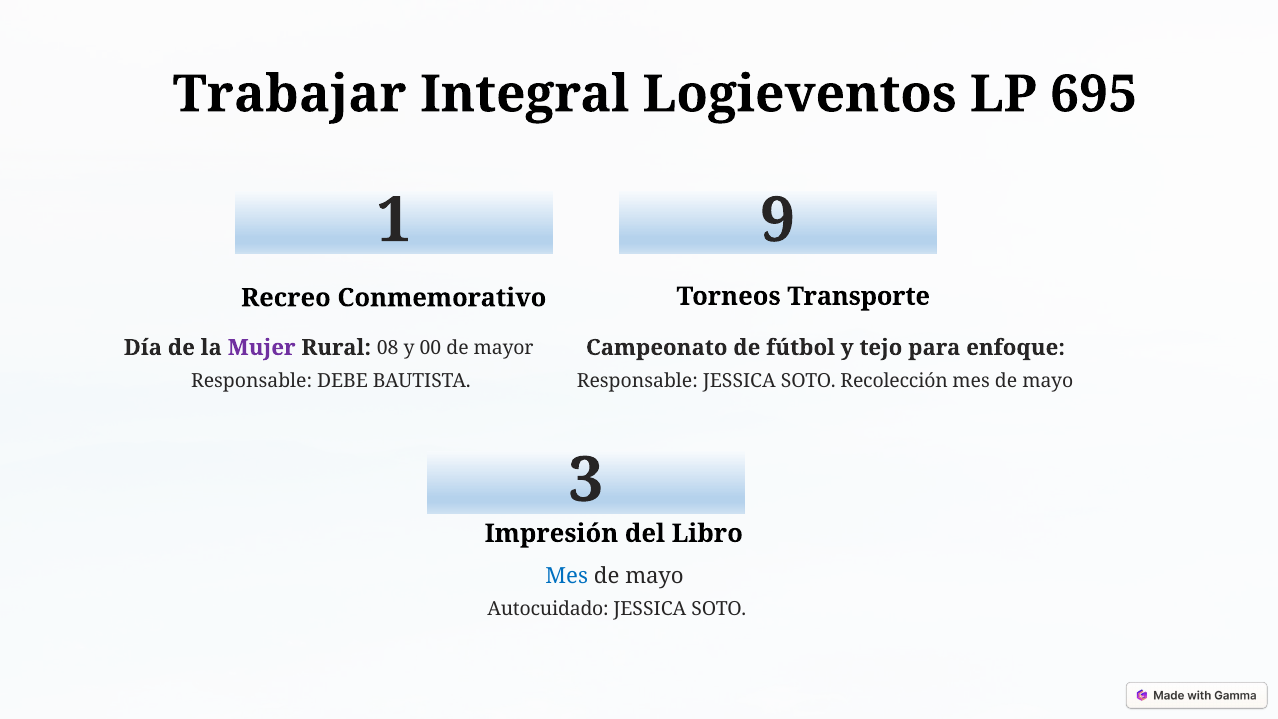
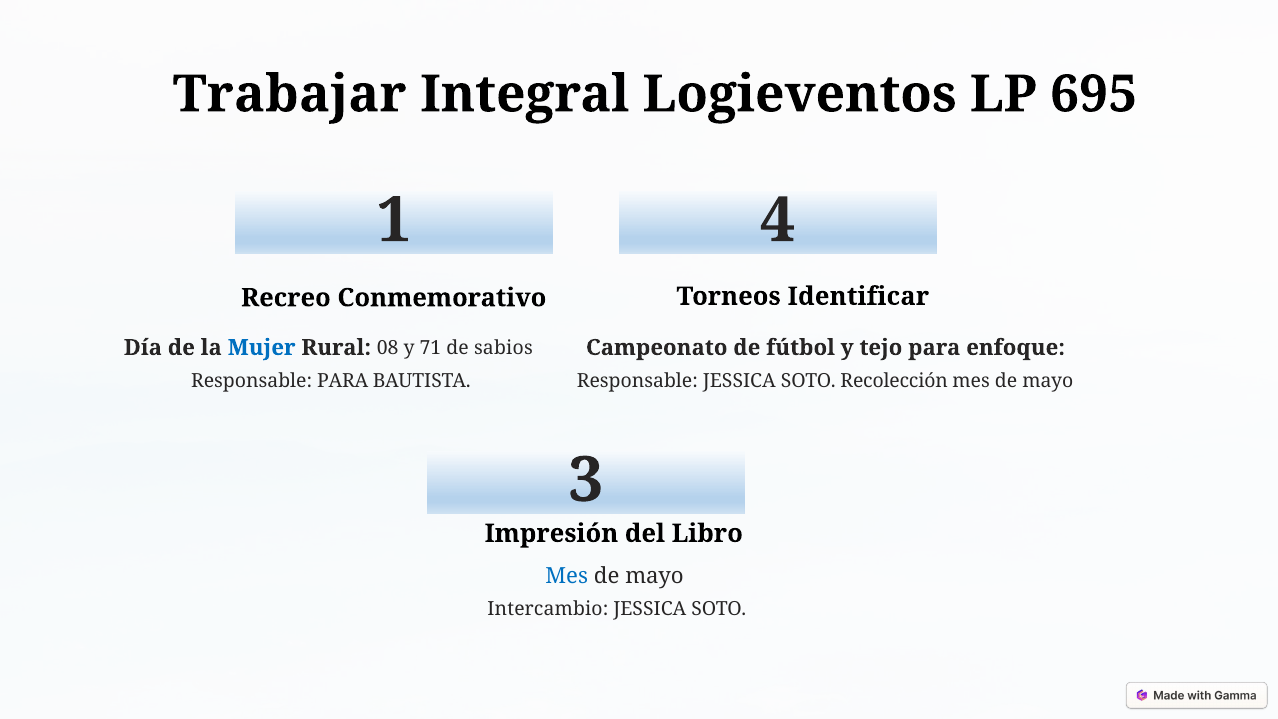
9: 9 -> 4
Transporte: Transporte -> Identificar
Mujer colour: purple -> blue
00: 00 -> 71
mayor: mayor -> sabios
Responsable DEBE: DEBE -> PARA
Autocuidado: Autocuidado -> Intercambio
